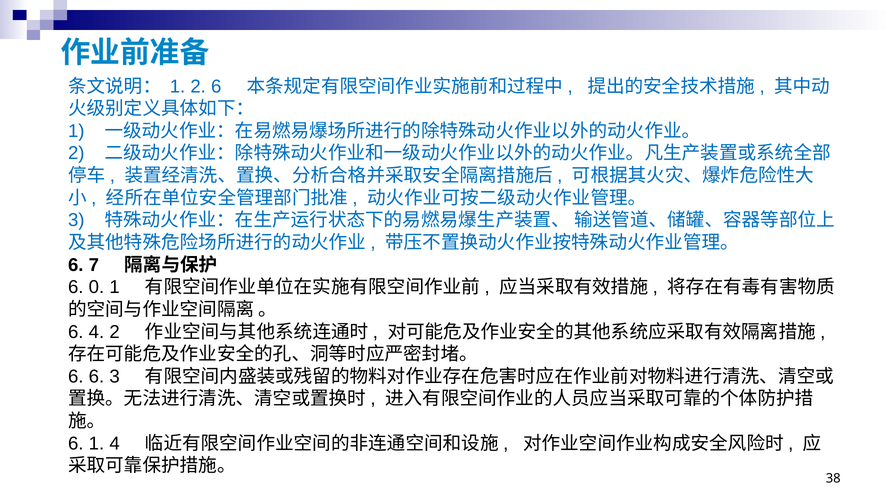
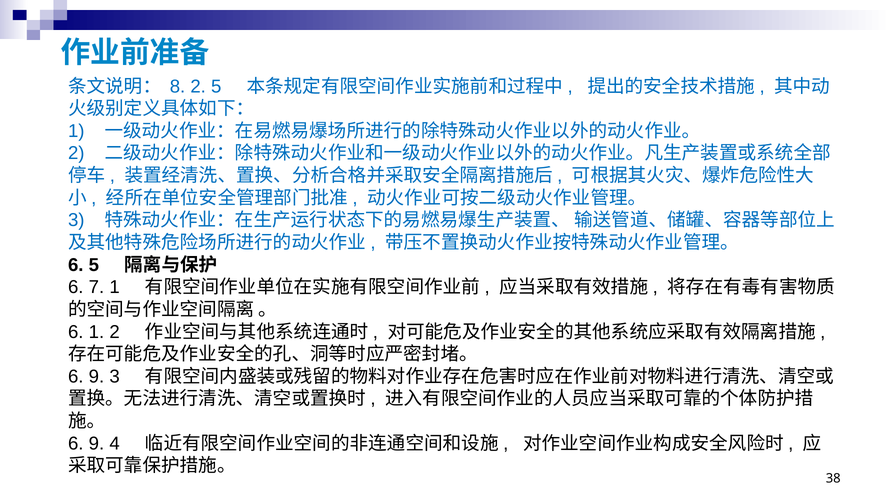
1 at (177, 86): 1 -> 8
2 6: 6 -> 5
6 7: 7 -> 5
0: 0 -> 7
6 4: 4 -> 1
6 at (96, 376): 6 -> 9
1 at (96, 443): 1 -> 9
